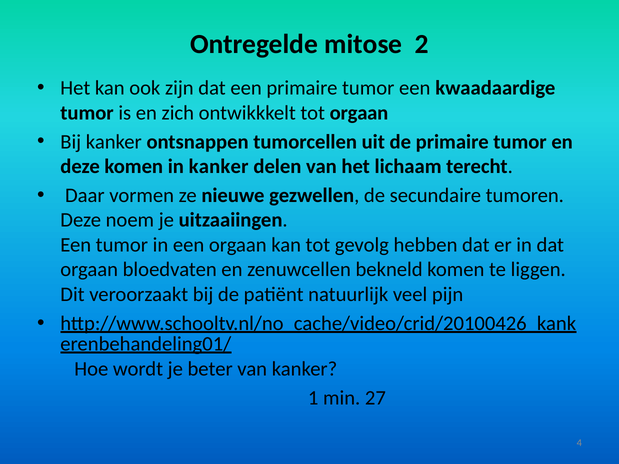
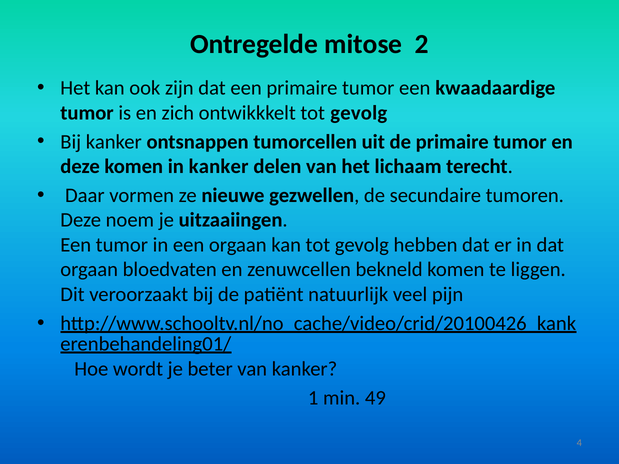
ontwikkkelt tot orgaan: orgaan -> gevolg
27: 27 -> 49
